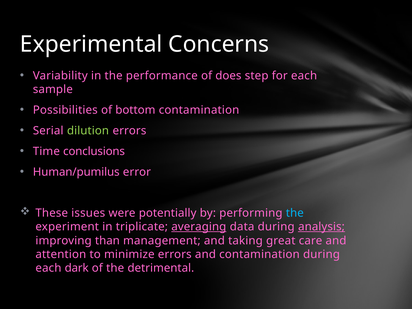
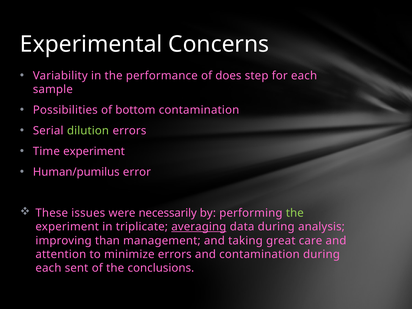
Time conclusions: conclusions -> experiment
potentially: potentially -> necessarily
the at (295, 213) colour: light blue -> light green
analysis underline: present -> none
dark: dark -> sent
detrimental: detrimental -> conclusions
